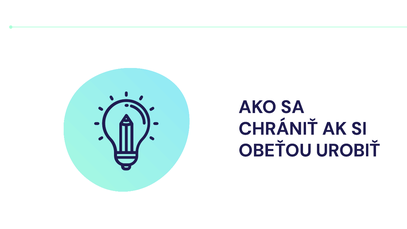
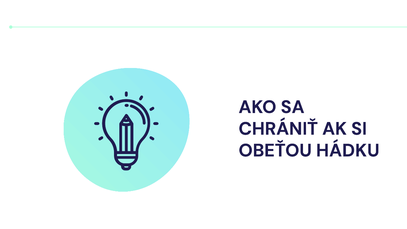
UROBIŤ: UROBIŤ -> HÁDKU
